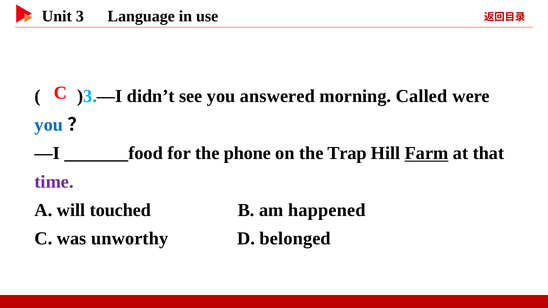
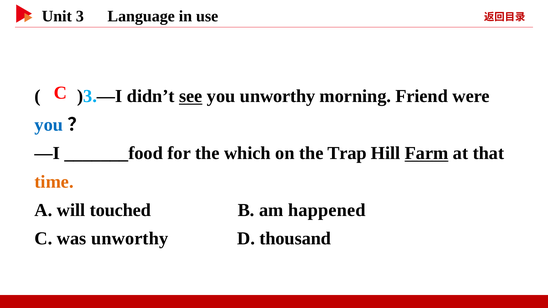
see underline: none -> present
you answered: answered -> unworthy
Called: Called -> Friend
phone: phone -> which
time colour: purple -> orange
belonged: belonged -> thousand
